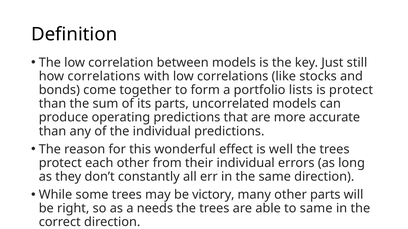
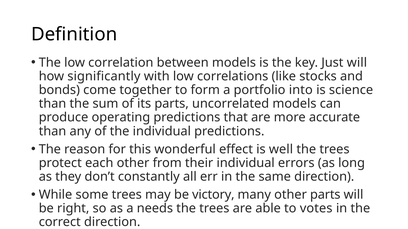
Just still: still -> will
how correlations: correlations -> significantly
lists: lists -> into
is protect: protect -> science
to same: same -> votes
